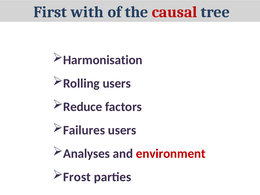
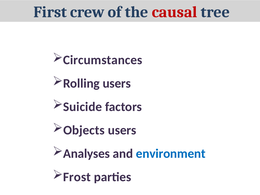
with: with -> crew
Harmonisation: Harmonisation -> Circumstances
Reduce: Reduce -> Suicide
Failures: Failures -> Objects
environment colour: red -> blue
